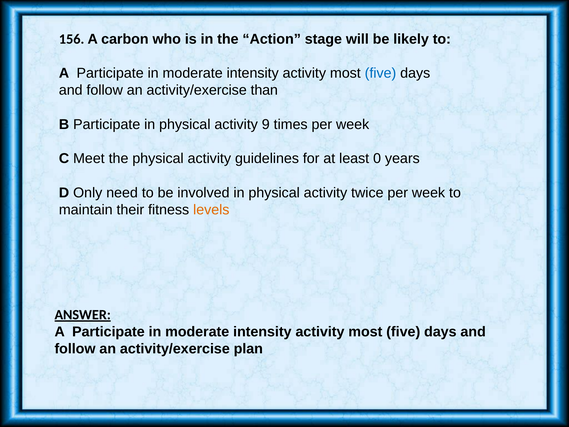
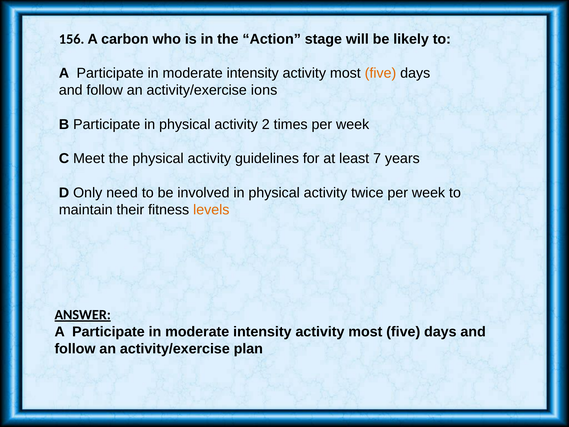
five at (380, 73) colour: blue -> orange
than: than -> ions
9: 9 -> 2
0: 0 -> 7
